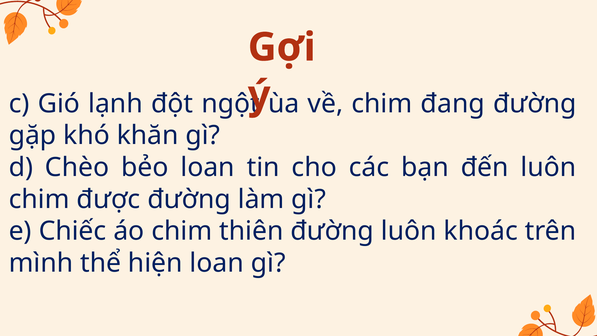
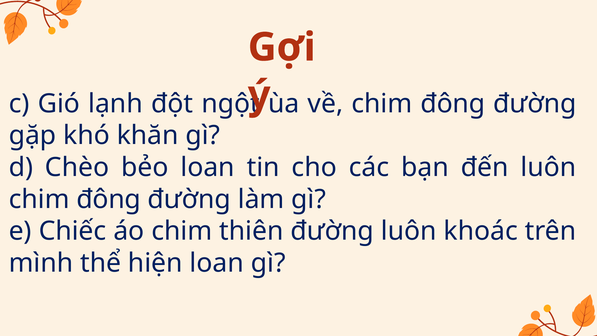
về chim đang: đang -> đông
được at (108, 199): được -> đông
